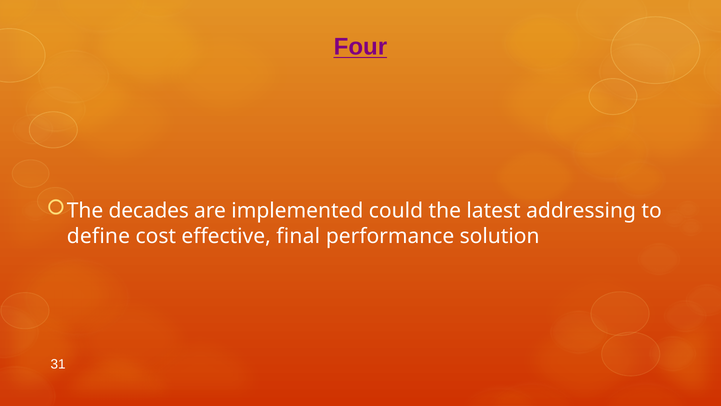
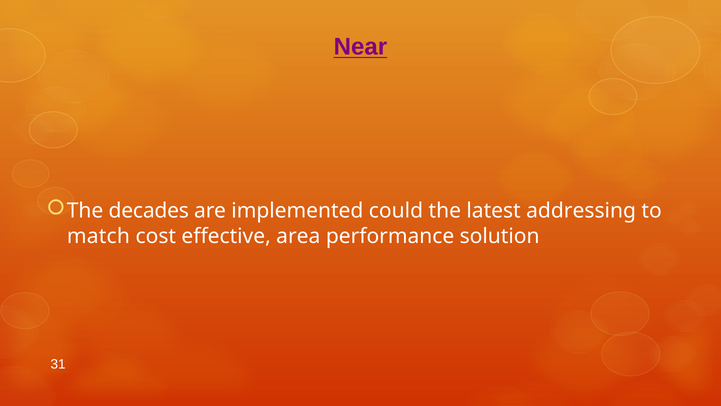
Four: Four -> Near
define: define -> match
final: final -> area
